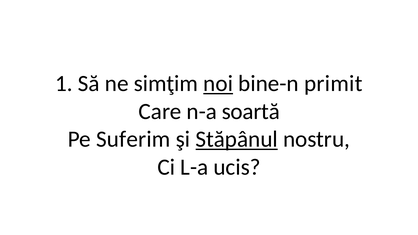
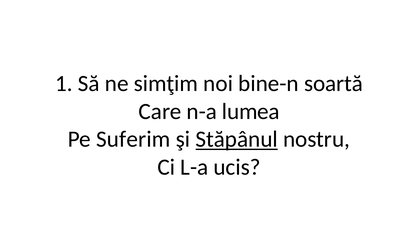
noi underline: present -> none
primit: primit -> soartă
soartă: soartă -> lumea
